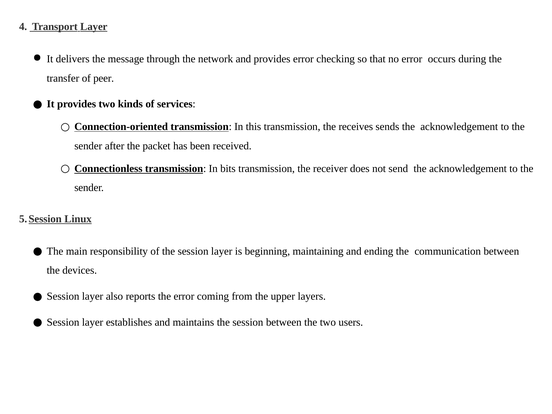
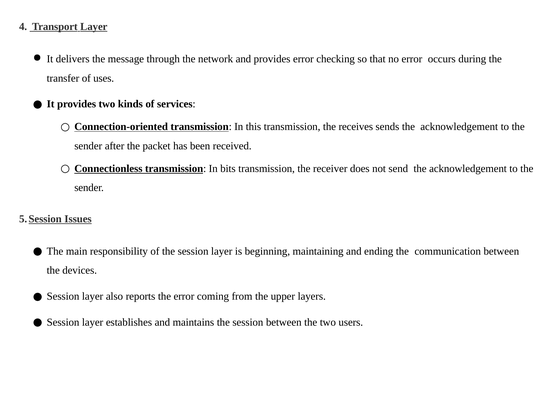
peer: peer -> uses
Linux: Linux -> Issues
